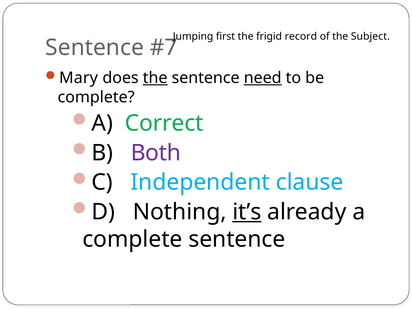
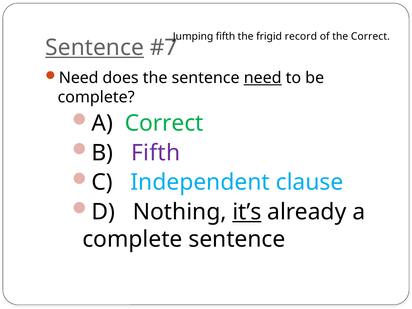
Jumping first: first -> fifth
the Subject: Subject -> Correct
Sentence at (95, 48) underline: none -> present
Mary at (79, 78): Mary -> Need
the at (155, 78) underline: present -> none
B Both: Both -> Fifth
